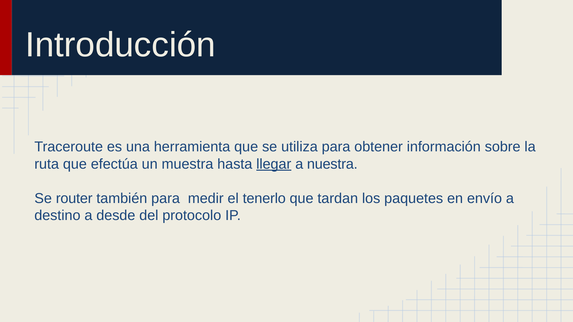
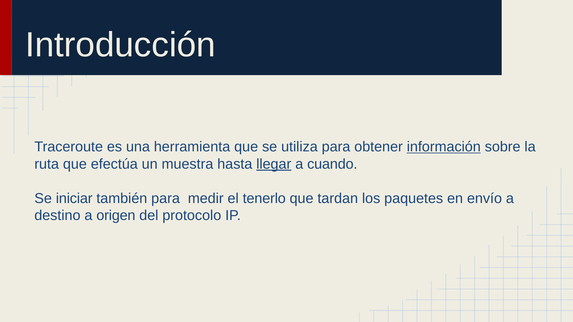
información underline: none -> present
nuestra: nuestra -> cuando
router: router -> iniciar
desde: desde -> origen
